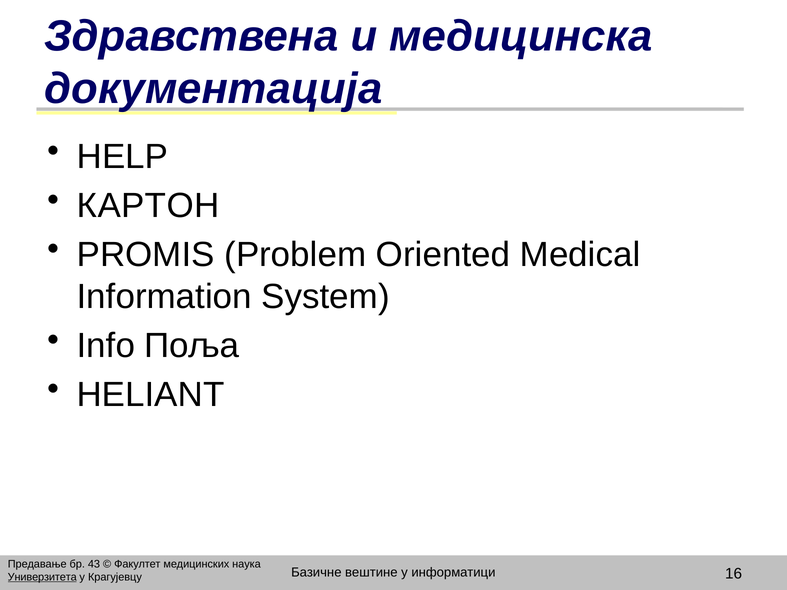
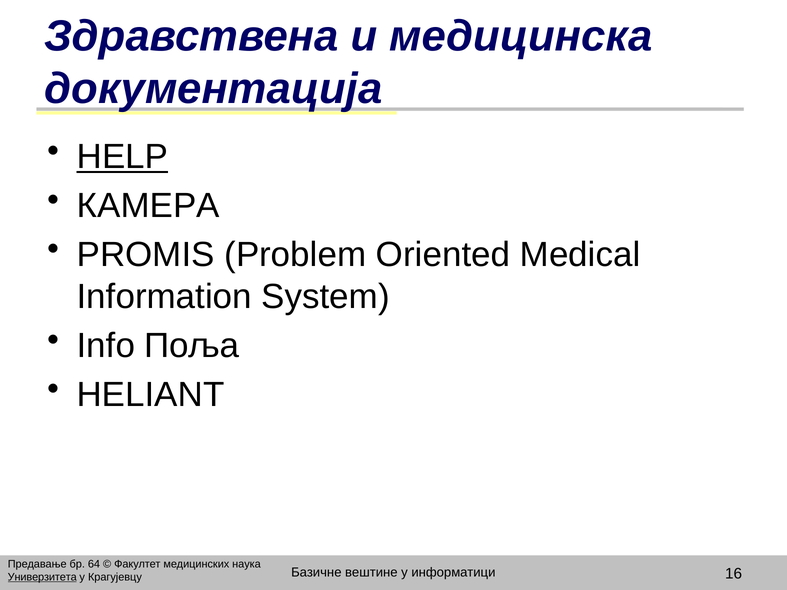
HELP underline: none -> present
КАРТОН: КАРТОН -> КАМЕРА
43: 43 -> 64
